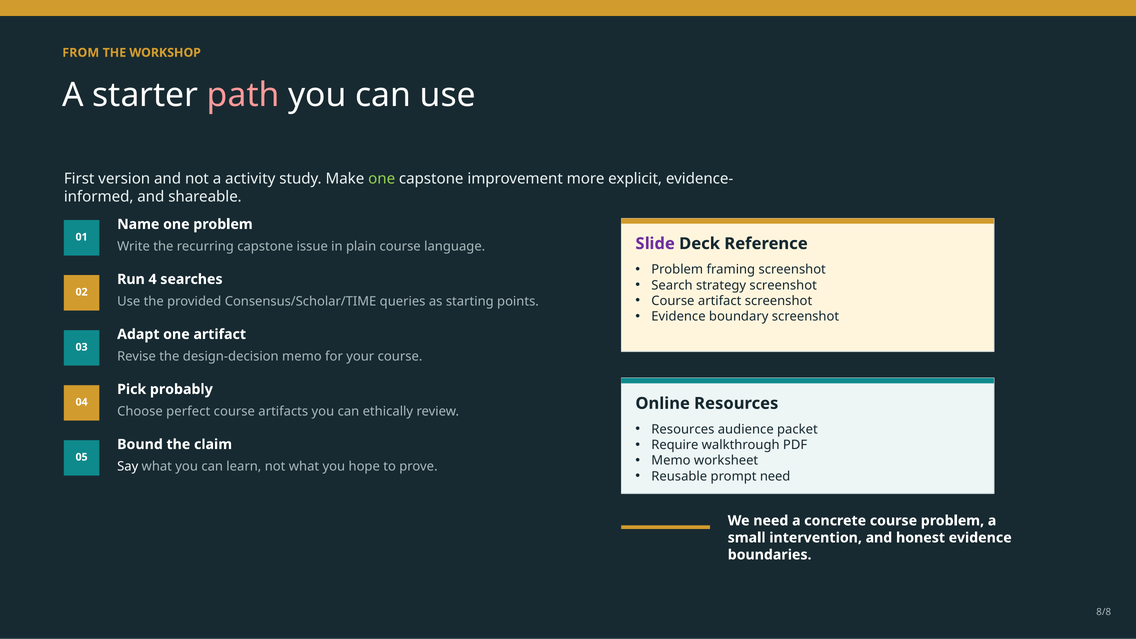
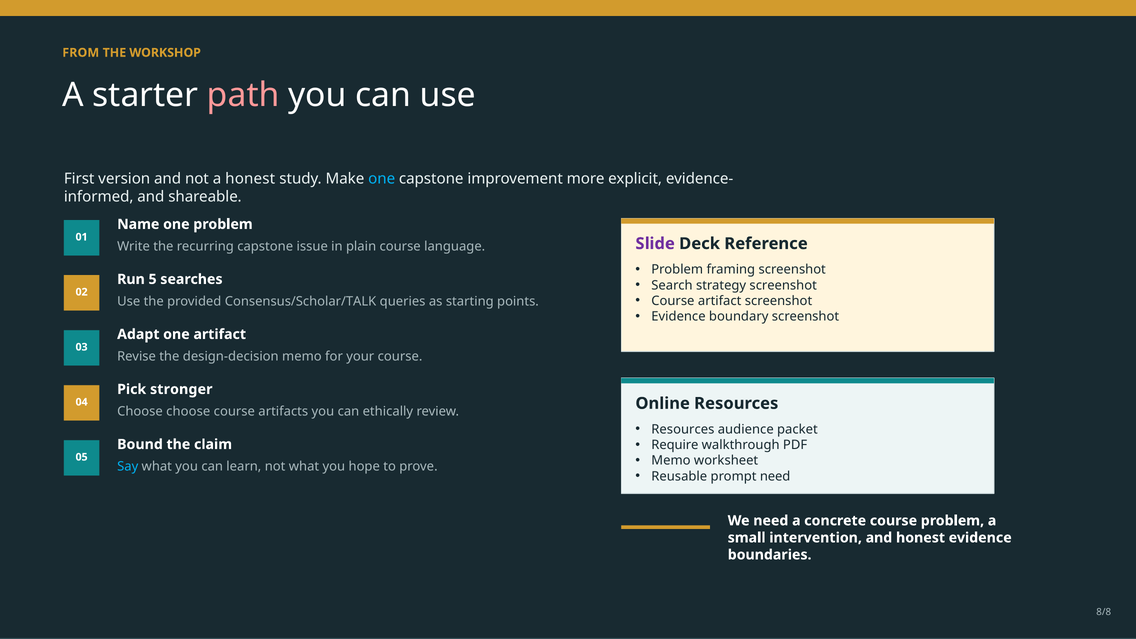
a activity: activity -> honest
one at (382, 179) colour: light green -> light blue
4: 4 -> 5
Consensus/Scholar/TIME: Consensus/Scholar/TIME -> Consensus/Scholar/TALK
probably: probably -> stronger
Choose perfect: perfect -> choose
Say colour: white -> light blue
